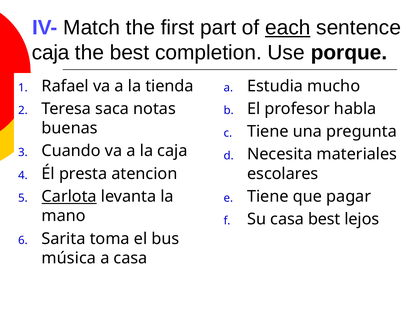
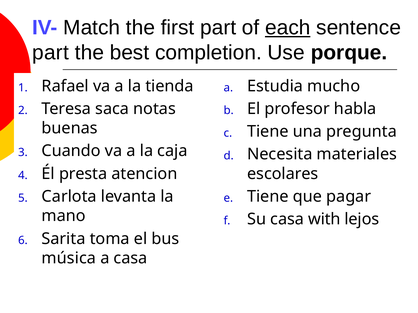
caja at (51, 53): caja -> part
Carlota underline: present -> none
casa best: best -> with
